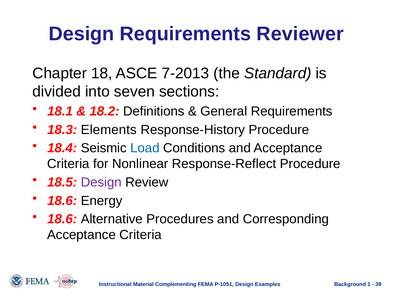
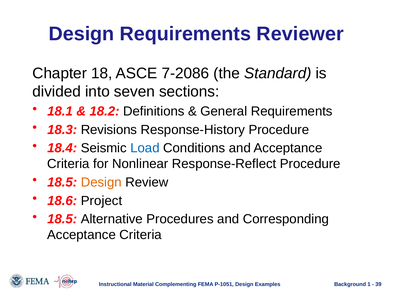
7-2013: 7-2013 -> 7-2086
Elements: Elements -> Revisions
Design at (101, 182) colour: purple -> orange
Energy: Energy -> Project
18.6 at (62, 219): 18.6 -> 18.5
